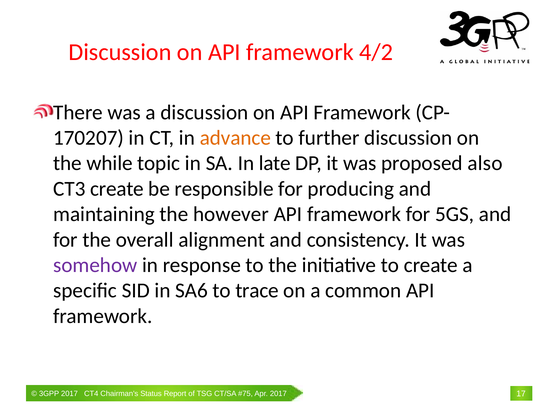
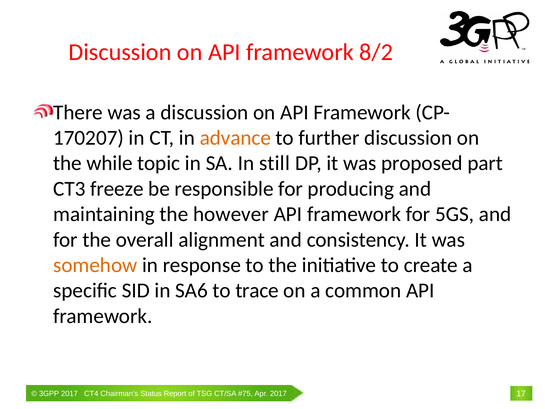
4/2: 4/2 -> 8/2
late: late -> still
also: also -> part
CT3 create: create -> freeze
somehow colour: purple -> orange
